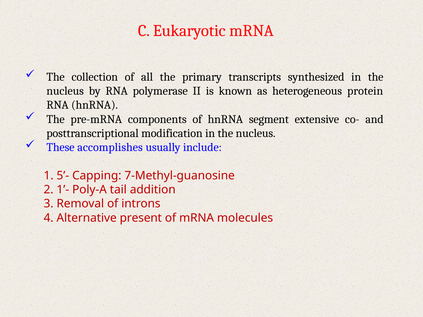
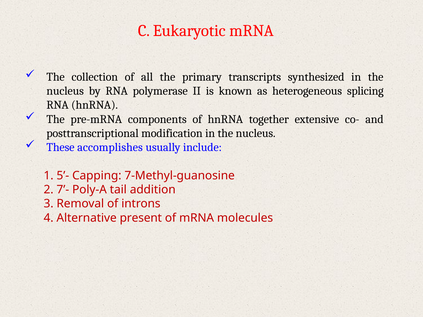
protein: protein -> splicing
segment: segment -> together
1’-: 1’- -> 7’-
